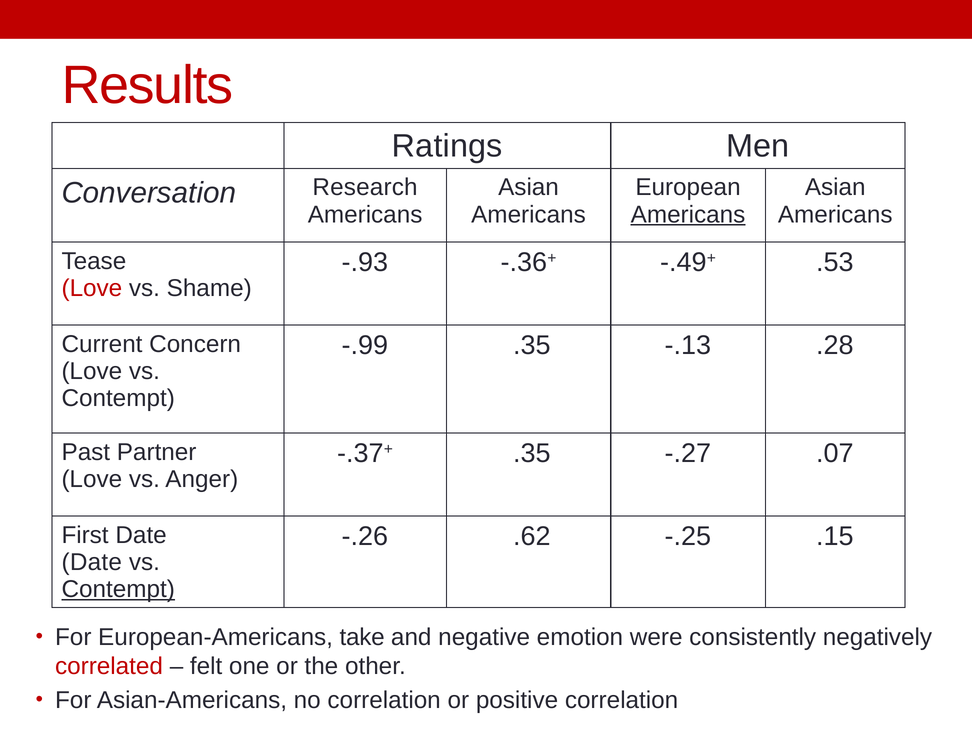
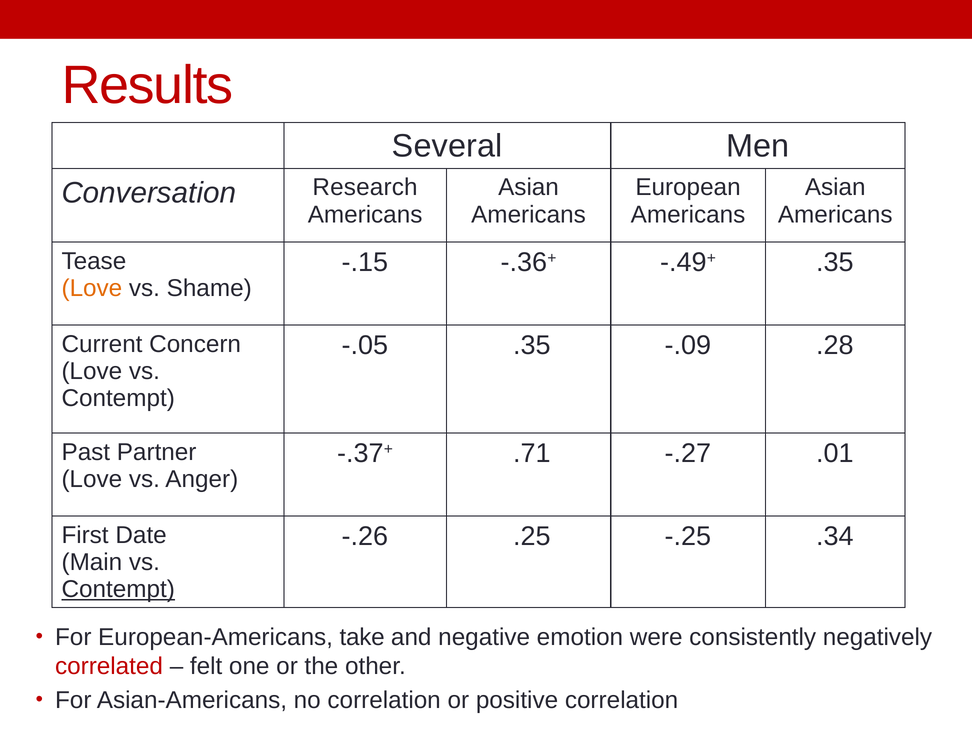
Ratings: Ratings -> Several
Americans at (688, 215) underline: present -> none
-.93: -.93 -> -.15
-.49+ .53: .53 -> .35
Love at (92, 288) colour: red -> orange
-.99: -.99 -> -.05
-.13: -.13 -> -.09
-.37+ .35: .35 -> .71
.07: .07 -> .01
.62: .62 -> .25
.15: .15 -> .34
Date at (92, 562): Date -> Main
